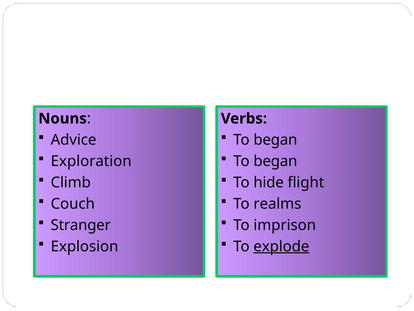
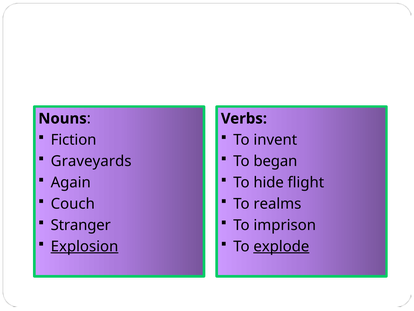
Advice: Advice -> Fiction
began at (275, 140): began -> invent
Exploration: Exploration -> Graveyards
Climb: Climb -> Again
Explosion underline: none -> present
